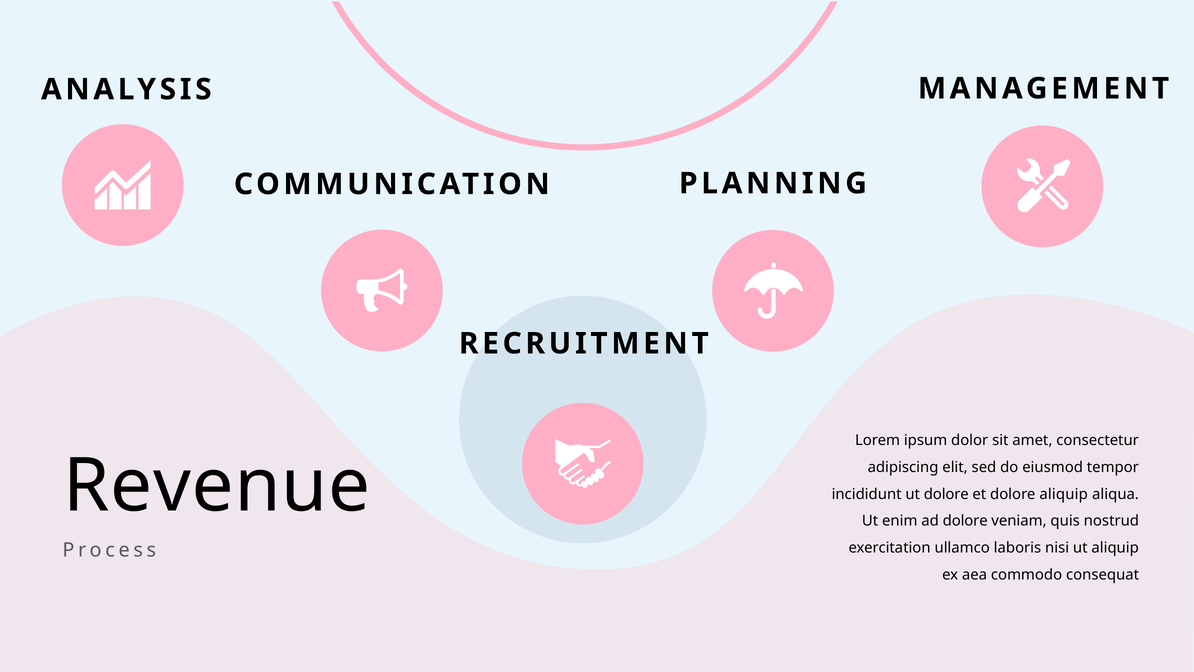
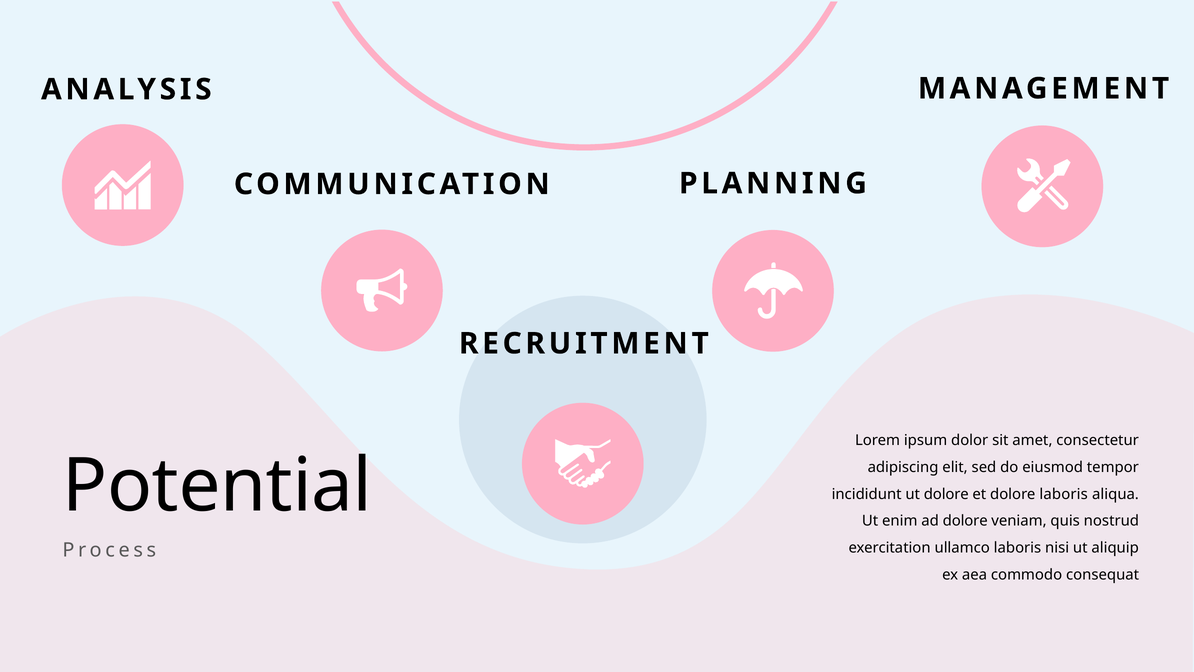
Revenue: Revenue -> Potential
dolore aliquip: aliquip -> laboris
